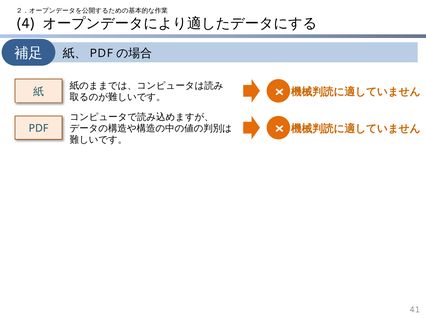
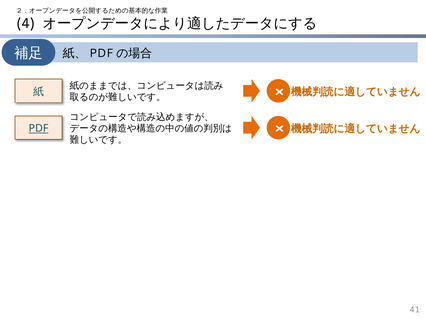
PDF underline: none -> present
